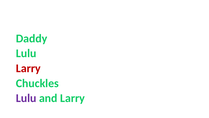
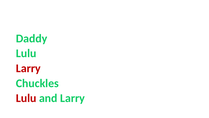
Lulu at (26, 98) colour: purple -> red
